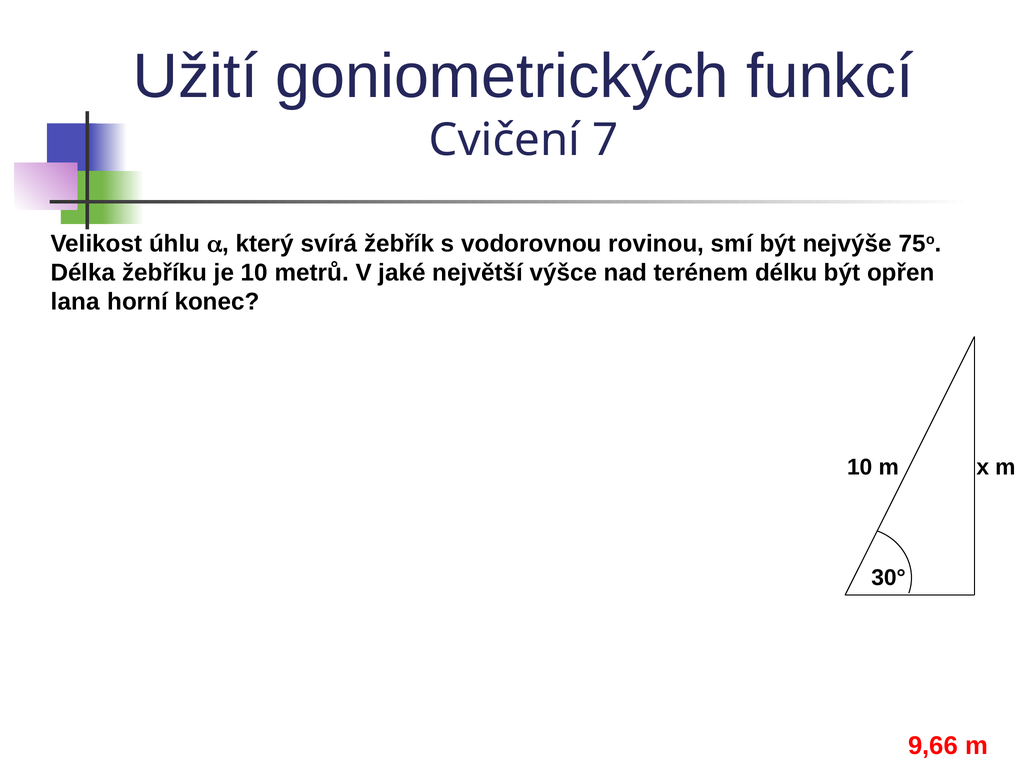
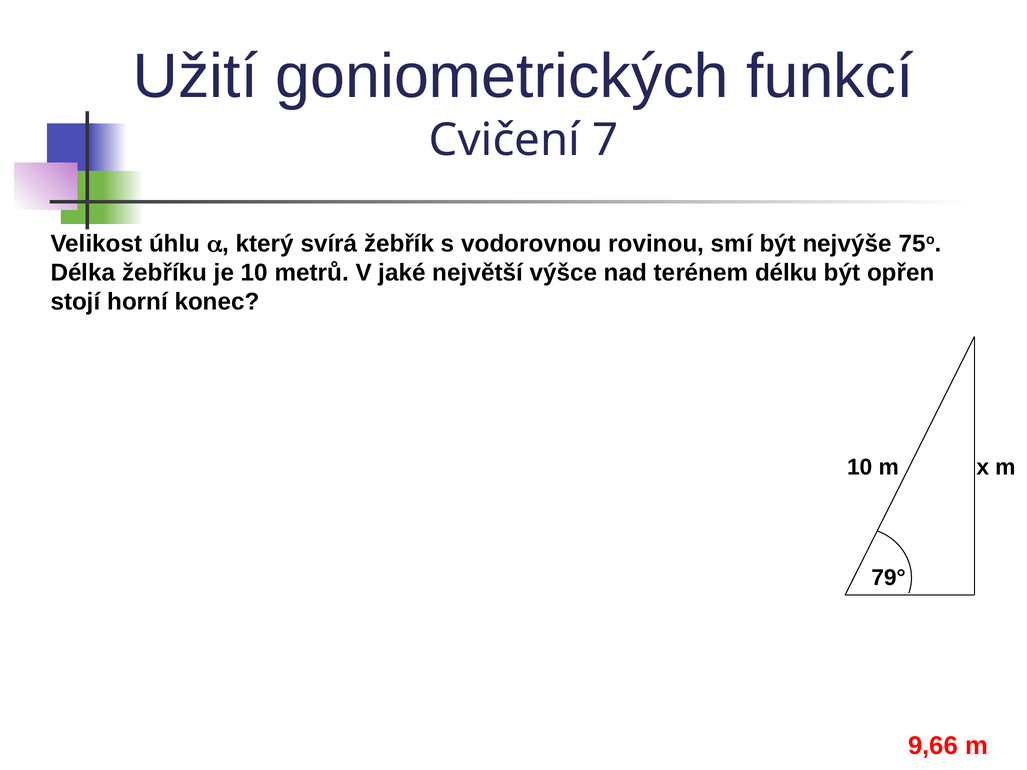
lana: lana -> stojí
30°: 30° -> 79°
